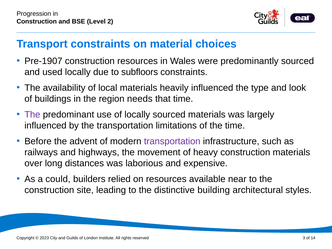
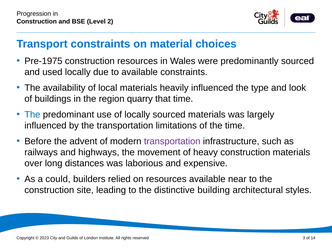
Pre-1907: Pre-1907 -> Pre-1975
to subfloors: subfloors -> available
needs: needs -> quarry
The at (32, 115) colour: purple -> blue
